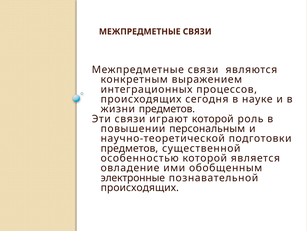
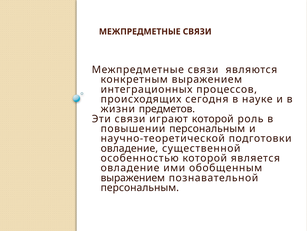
предметов at (129, 148): предметов -> овладение
электронные at (133, 177): электронные -> выражением
происходящих at (140, 187): происходящих -> персональным
